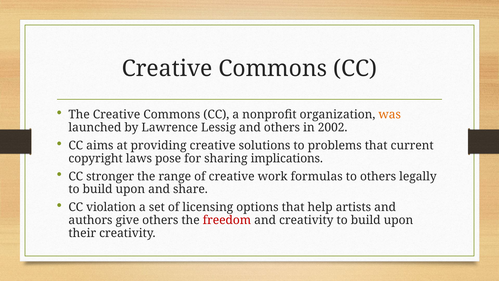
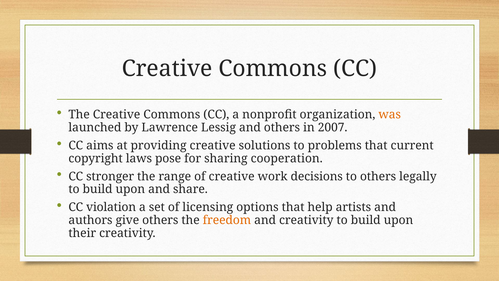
2002: 2002 -> 2007
implications: implications -> cooperation
formulas: formulas -> decisions
freedom colour: red -> orange
